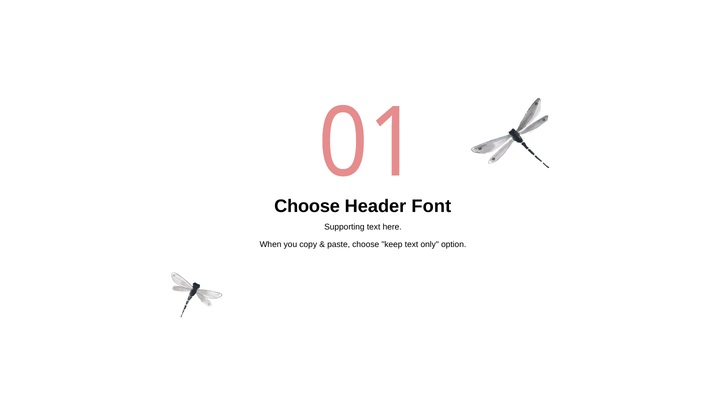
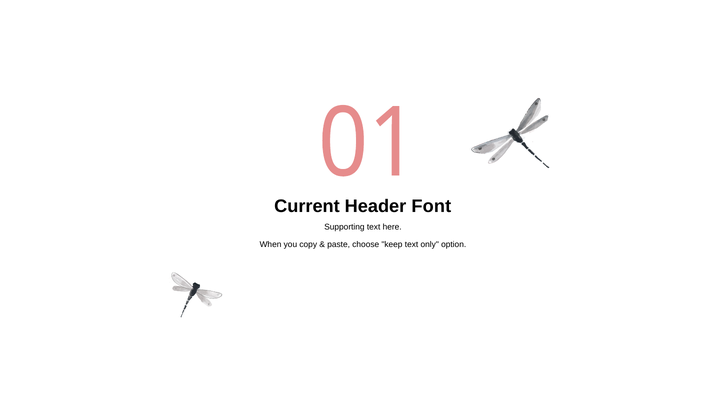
Choose at (307, 206): Choose -> Current
